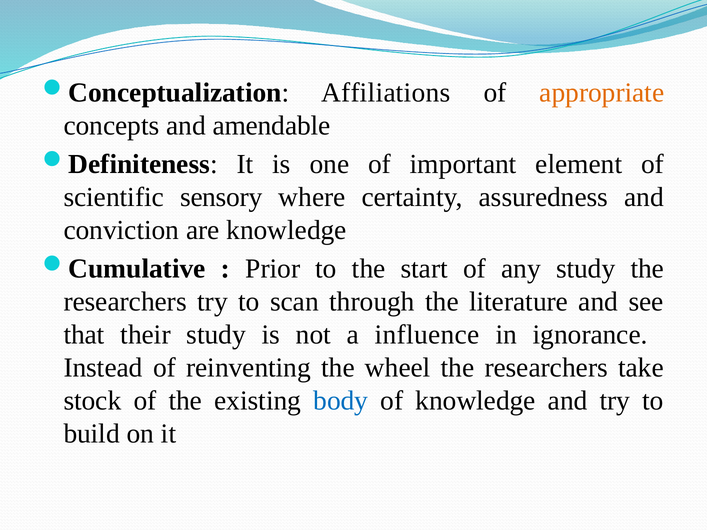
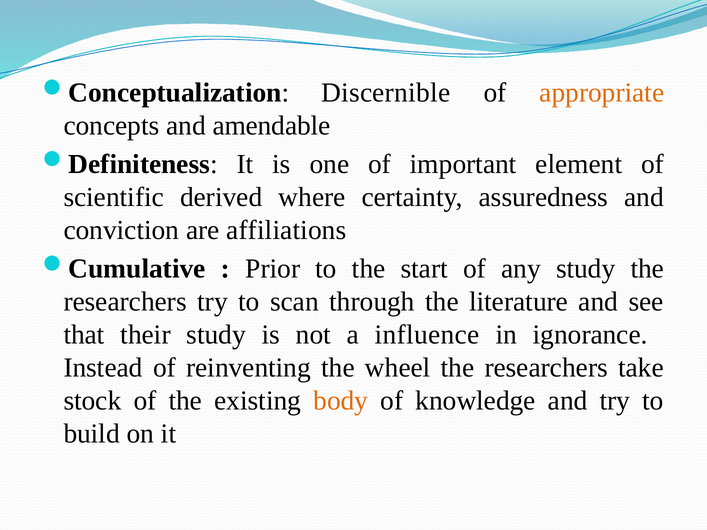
Affiliations: Affiliations -> Discernible
sensory: sensory -> derived
are knowledge: knowledge -> affiliations
body colour: blue -> orange
